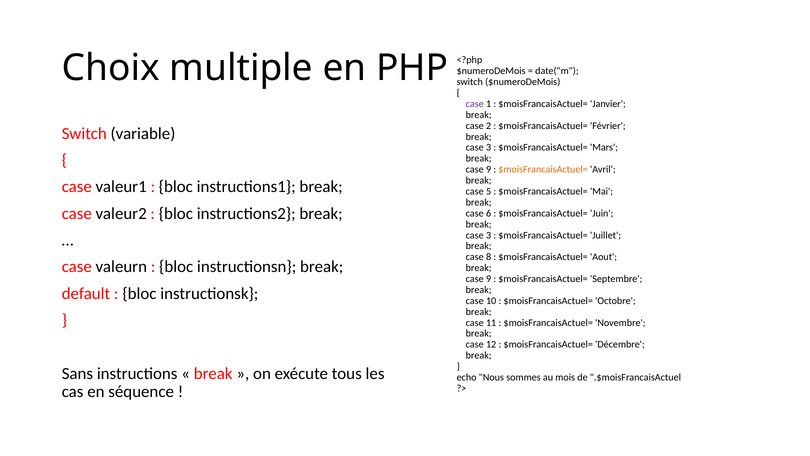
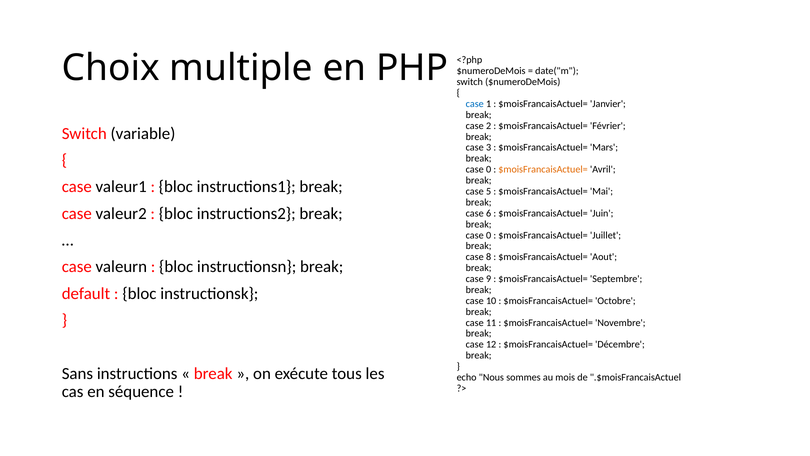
case at (475, 104) colour: purple -> blue
9 at (489, 169): 9 -> 0
3 at (489, 235): 3 -> 0
